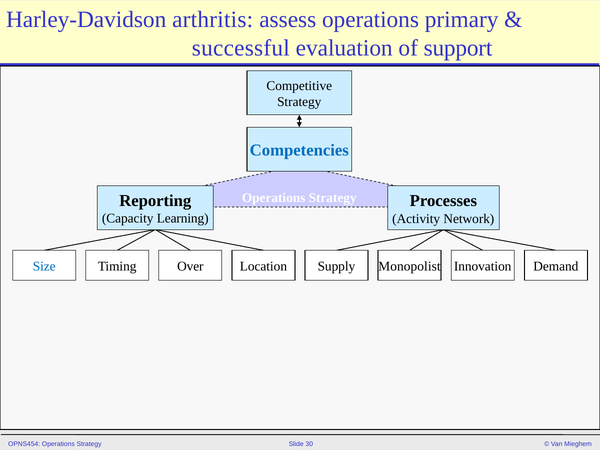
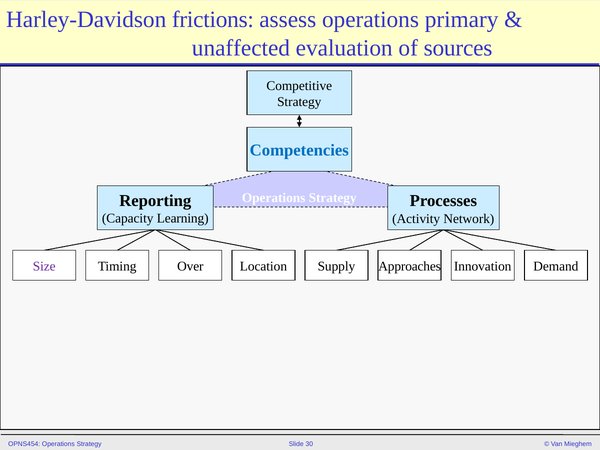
arthritis: arthritis -> frictions
successful: successful -> unaffected
support: support -> sources
Size colour: blue -> purple
Monopolist: Monopolist -> Approaches
